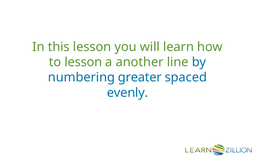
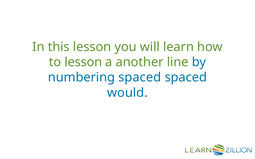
numbering greater: greater -> spaced
evenly: evenly -> would
